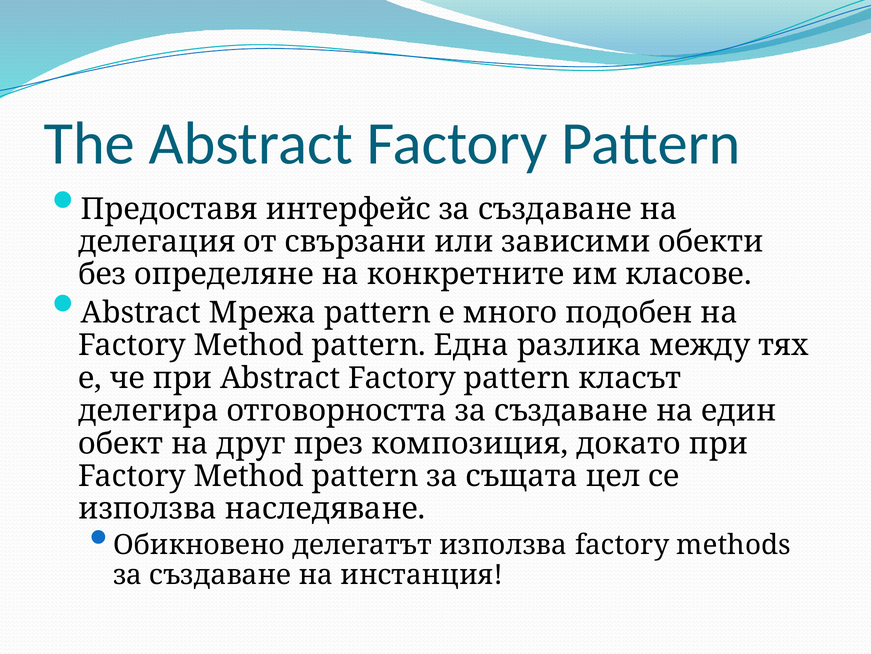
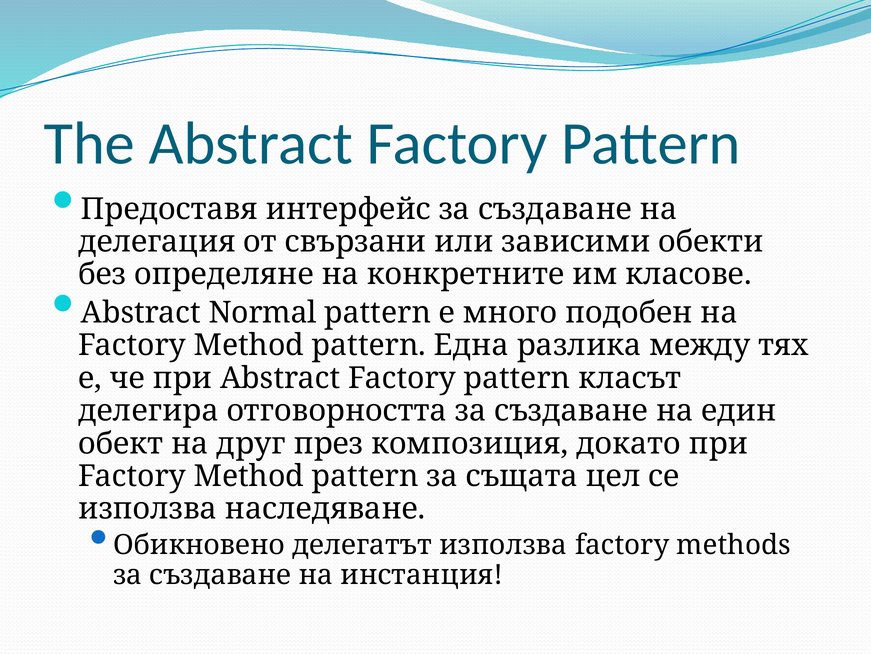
Мрежа: Мрежа -> Normal
